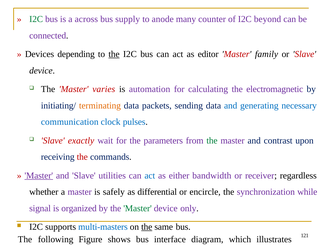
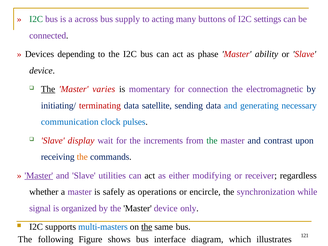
anode: anode -> acting
counter: counter -> buttons
beyond: beyond -> settings
the at (114, 54) underline: present -> none
editor: editor -> phase
family: family -> ability
The at (48, 89) underline: none -> present
automation: automation -> momentary
calculating: calculating -> connection
terminating colour: orange -> red
packets: packets -> satellite
exactly: exactly -> display
parameters: parameters -> increments
the at (82, 157) colour: red -> orange
act at (150, 176) colour: blue -> black
bandwidth: bandwidth -> modifying
differential: differential -> operations
Master at (138, 208) colour: green -> black
